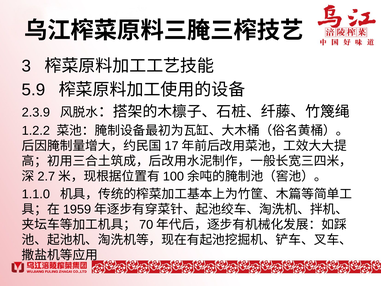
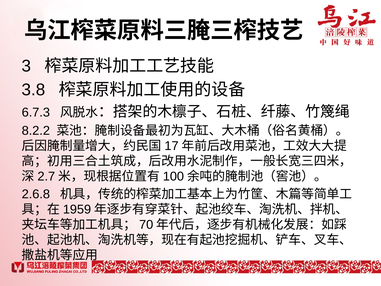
5.9: 5.9 -> 3.8
2.3.9: 2.3.9 -> 6.7.3
1.2.2: 1.2.2 -> 8.2.2
1.1.0: 1.1.0 -> 2.6.8
